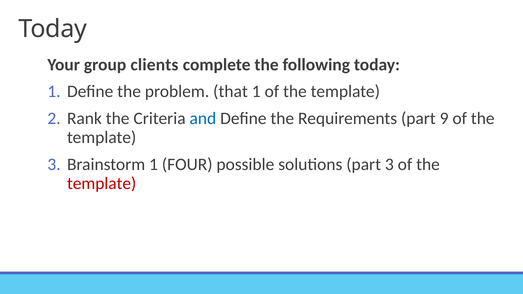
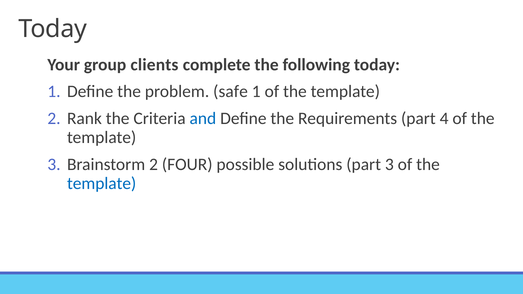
that: that -> safe
9: 9 -> 4
Brainstorm 1: 1 -> 2
template at (102, 184) colour: red -> blue
